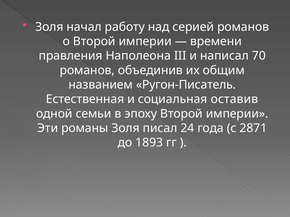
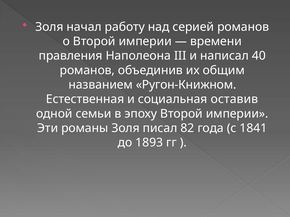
70: 70 -> 40
Ругон-Писатель: Ругон-Писатель -> Ругон-Книжном
24: 24 -> 82
2871: 2871 -> 1841
